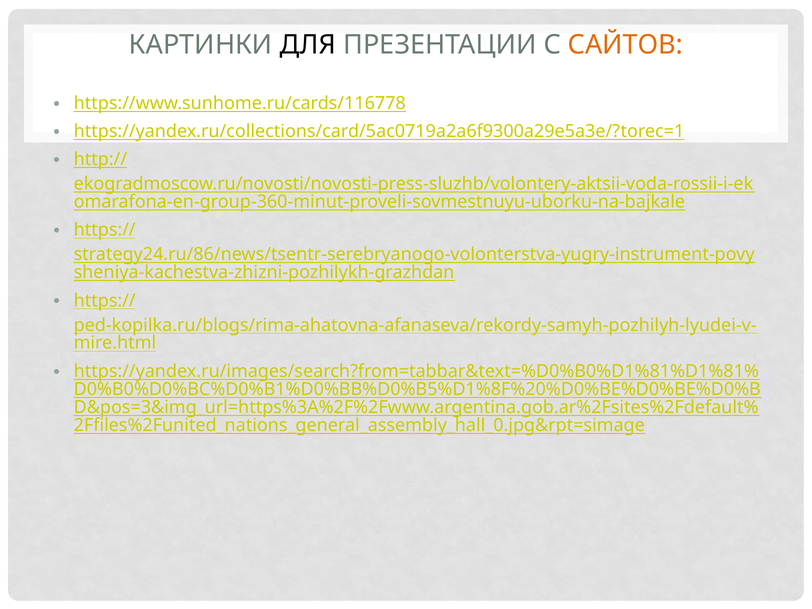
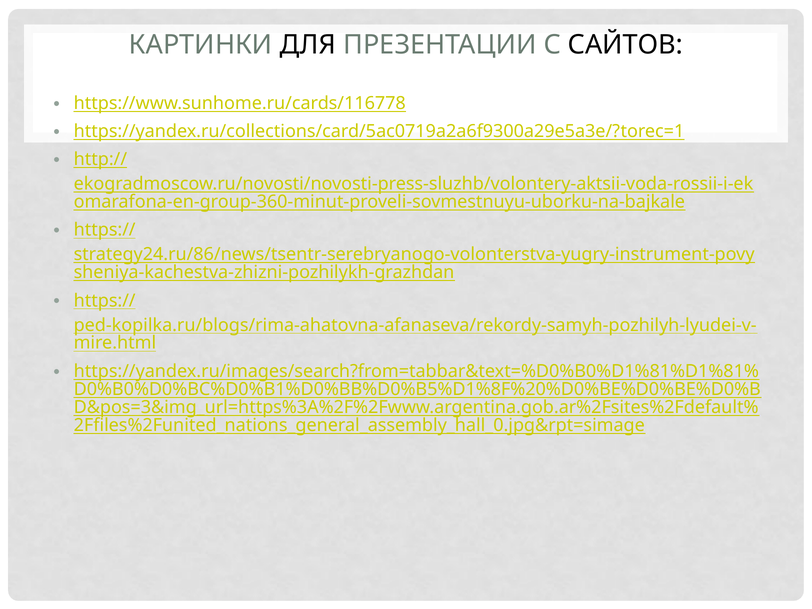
САЙТОВ colour: orange -> black
